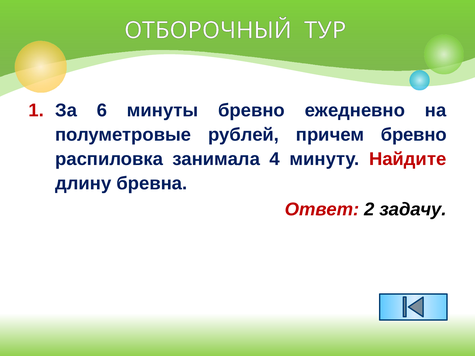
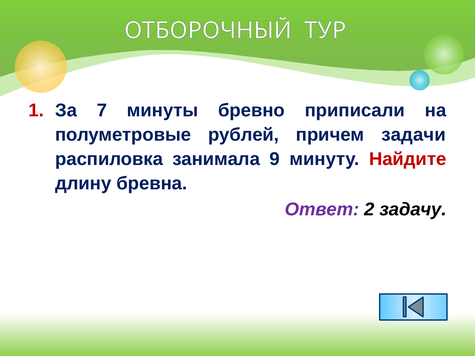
6: 6 -> 7
ежедневно: ежедневно -> приписали
причем бревно: бревно -> задачи
4: 4 -> 9
Ответ colour: red -> purple
